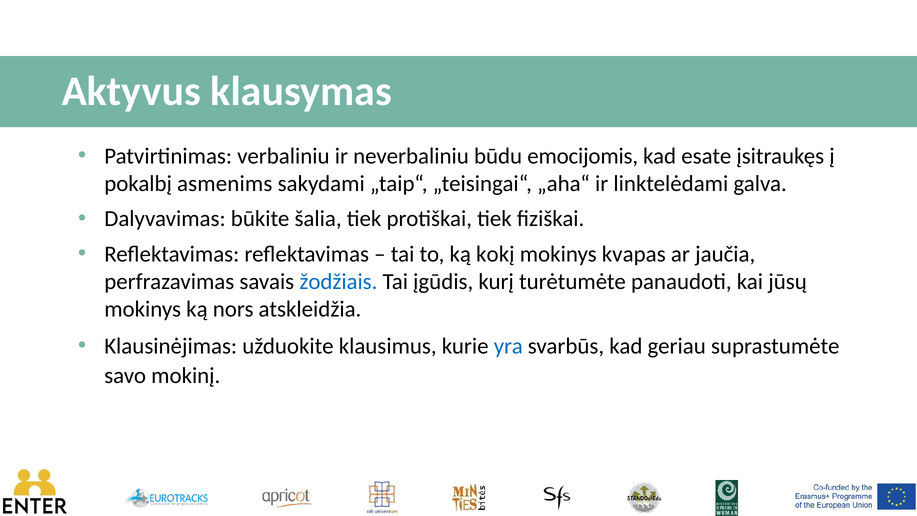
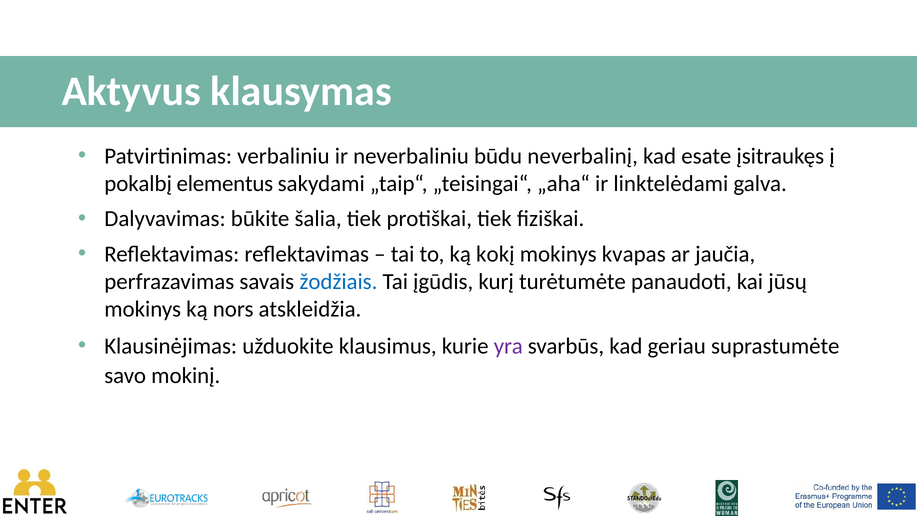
emocijomis: emocijomis -> neverbalinį
asmenims: asmenims -> elementus
yra colour: blue -> purple
